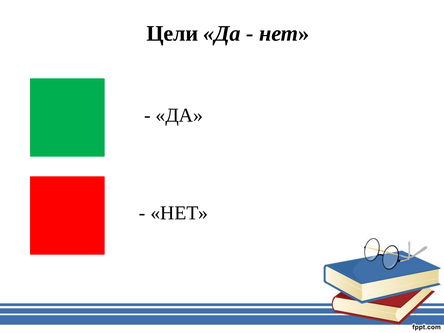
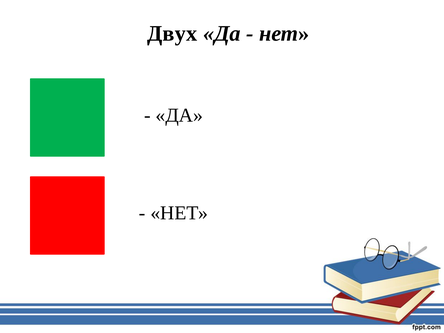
Цели: Цели -> Двух
